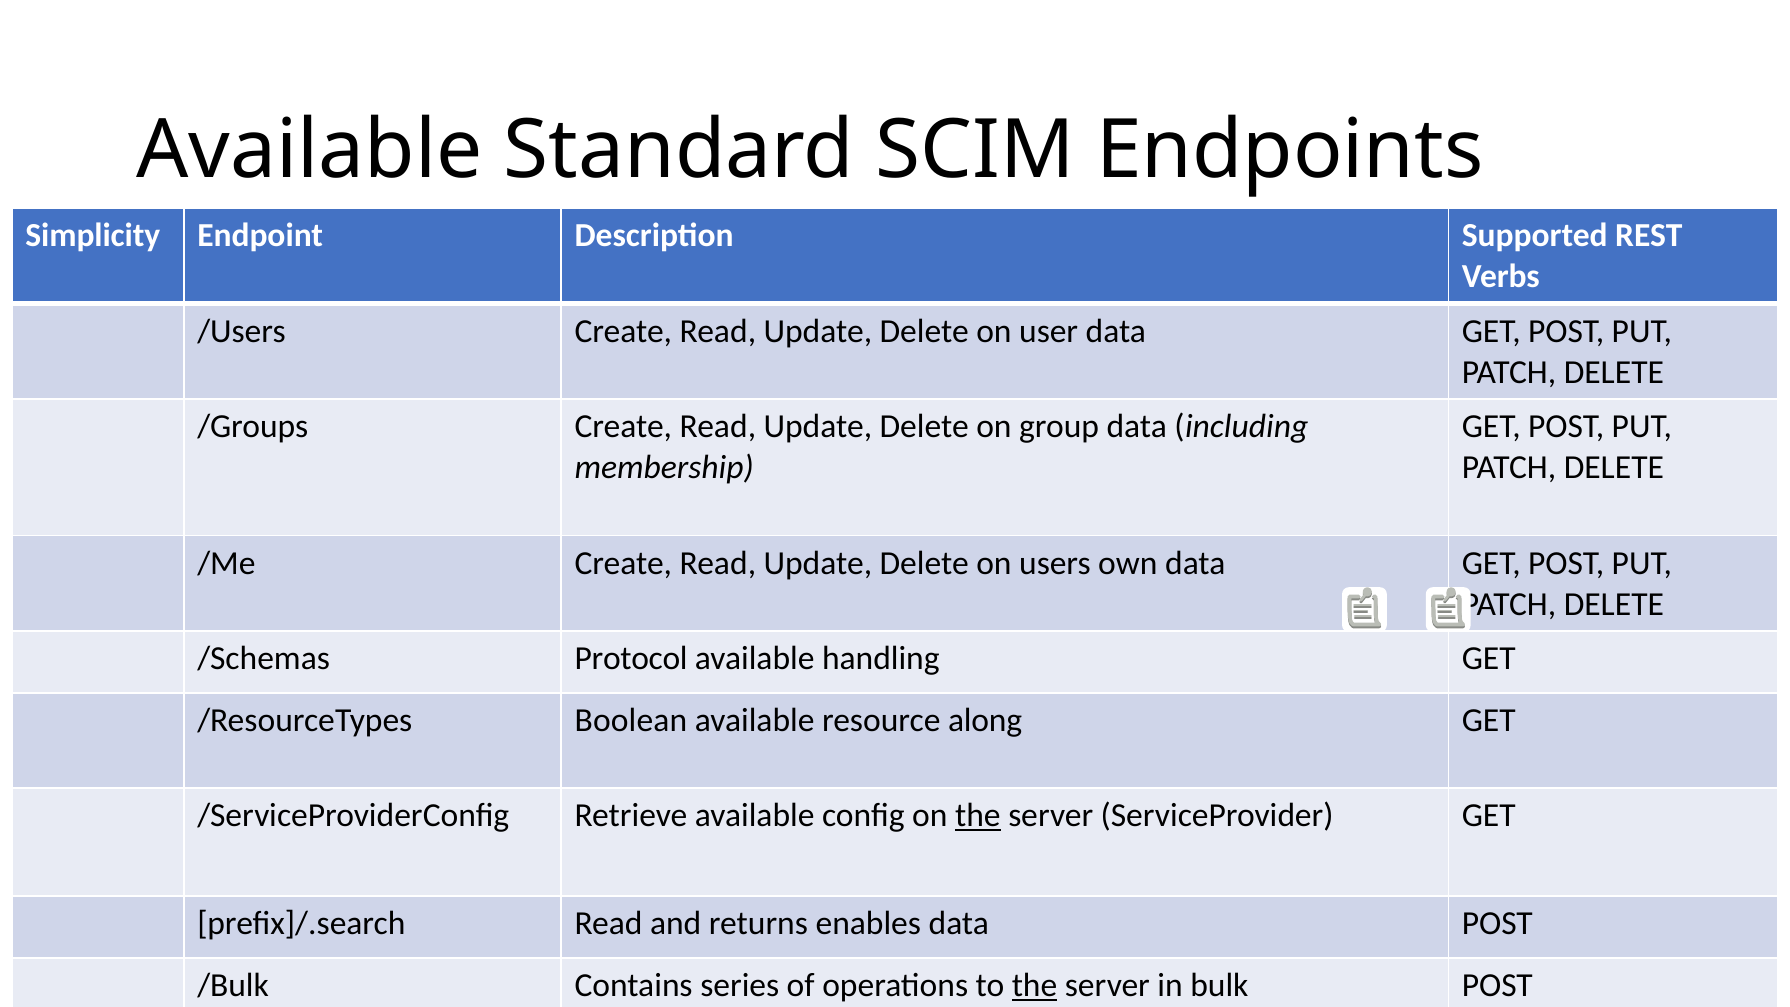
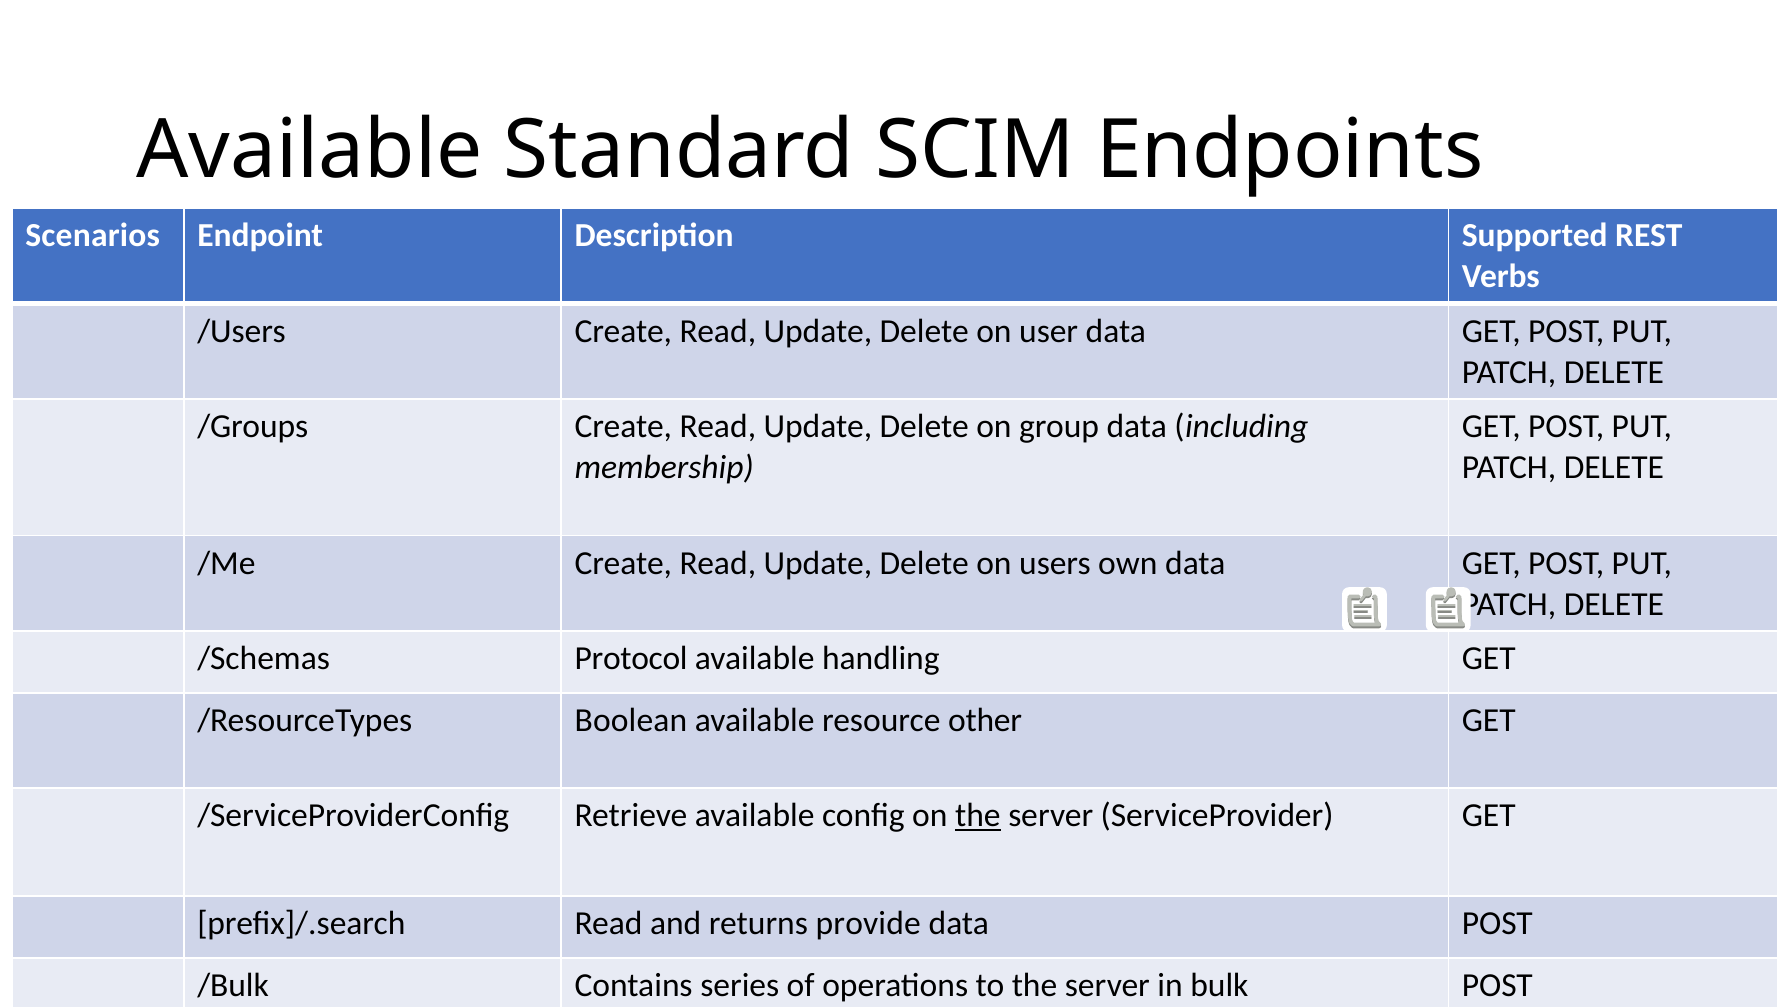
Simplicity: Simplicity -> Scenarios
along: along -> other
enables: enables -> provide
the at (1035, 986) underline: present -> none
